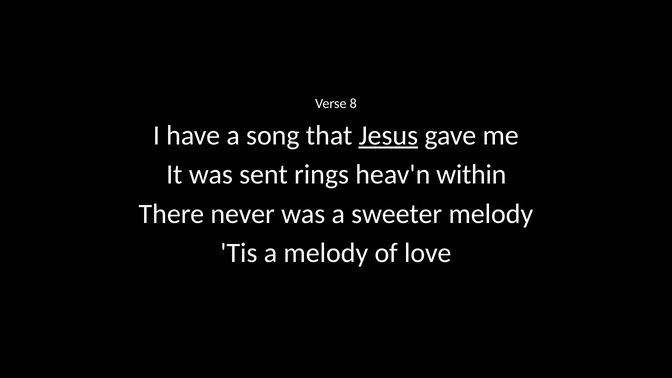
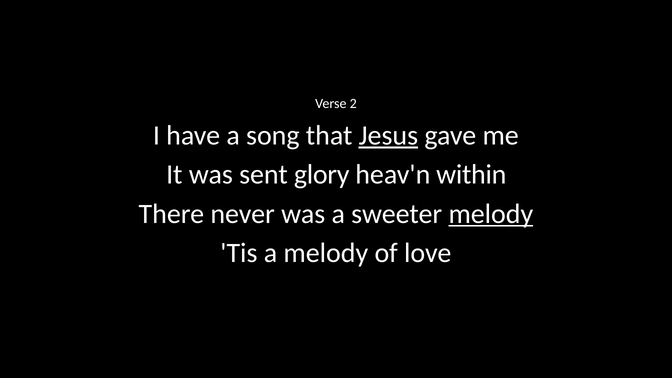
8: 8 -> 2
sent rings: rings -> glory
melody at (491, 214) underline: none -> present
